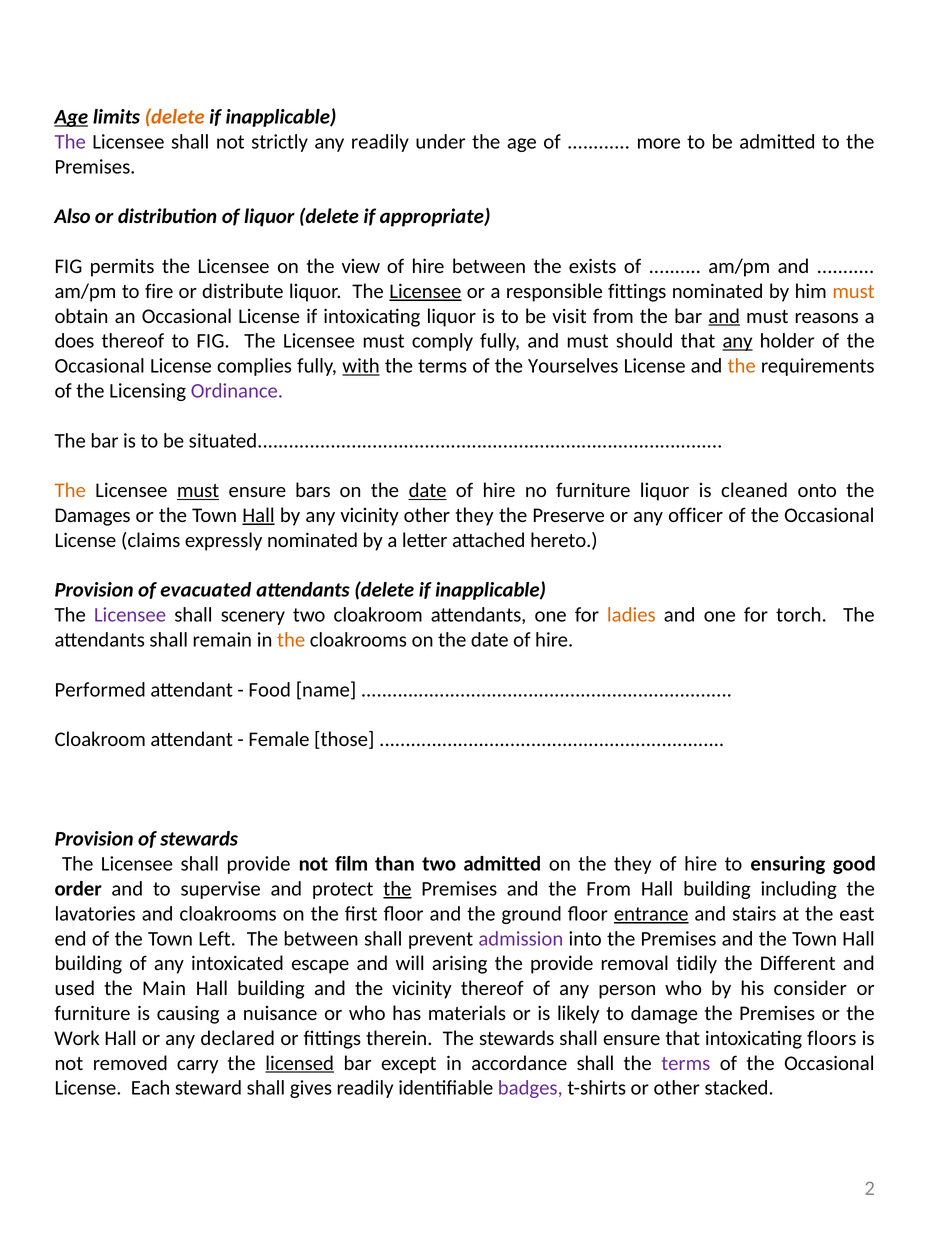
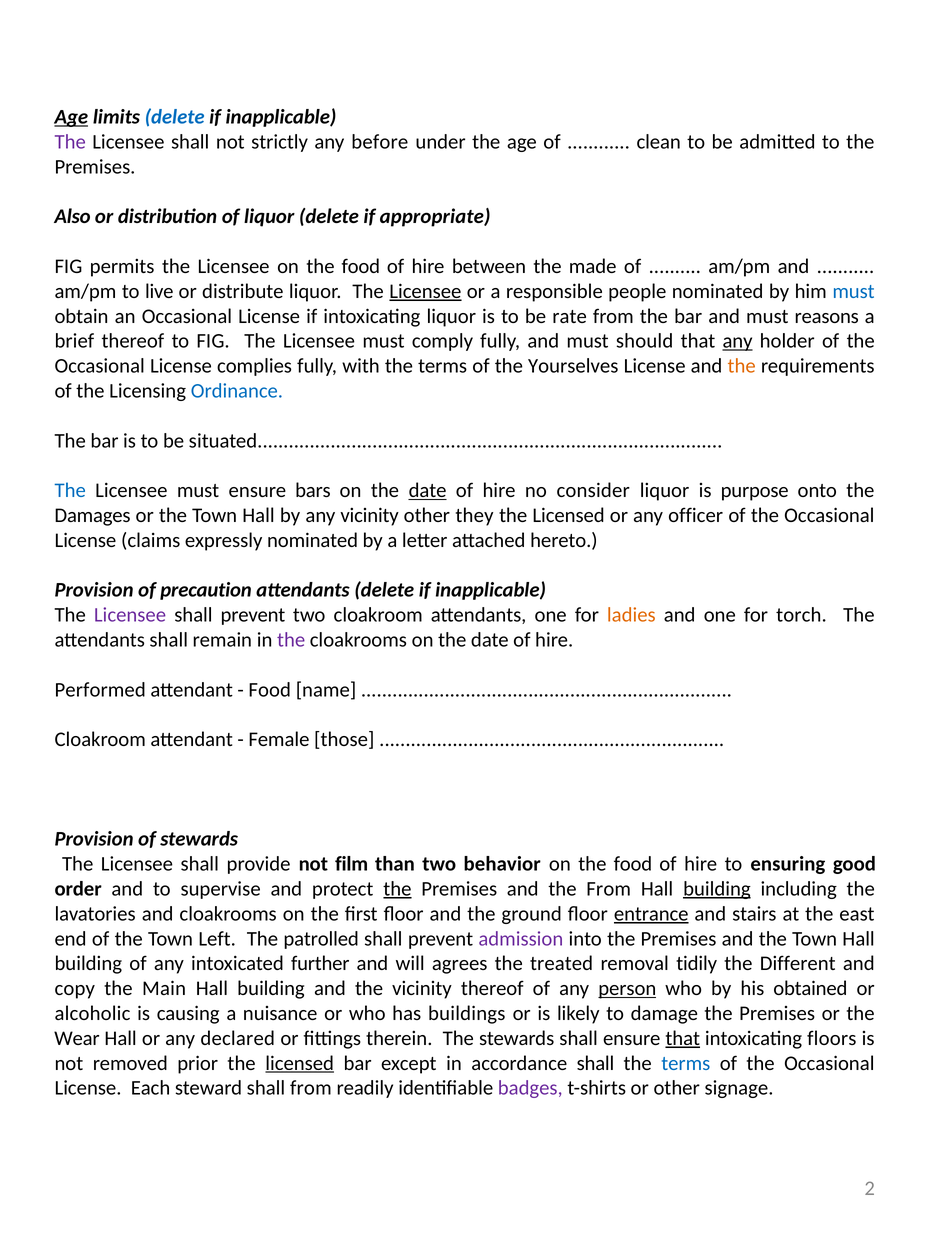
delete at (175, 117) colour: orange -> blue
any readily: readily -> before
more: more -> clean
Licensee on the view: view -> food
exists: exists -> made
fire: fire -> live
responsible fittings: fittings -> people
must at (854, 291) colour: orange -> blue
visit: visit -> rate
and at (724, 316) underline: present -> none
does: does -> brief
with underline: present -> none
Ordinance colour: purple -> blue
The at (70, 491) colour: orange -> blue
must at (198, 491) underline: present -> none
no furniture: furniture -> consider
cleaned: cleaned -> purpose
Hall at (258, 516) underline: present -> none
Preserve at (569, 516): Preserve -> Licensed
evacuated: evacuated -> precaution
scenery at (253, 615): scenery -> prevent
the at (291, 640) colour: orange -> purple
two admitted: admitted -> behavior
they at (633, 864): they -> food
building at (717, 889) underline: none -> present
The between: between -> patrolled
escape: escape -> further
arising: arising -> agrees
the provide: provide -> treated
used: used -> copy
person underline: none -> present
consider: consider -> obtained
furniture at (93, 1014): furniture -> alcoholic
materials: materials -> buildings
Work: Work -> Wear
that at (683, 1039) underline: none -> present
carry: carry -> prior
terms at (686, 1063) colour: purple -> blue
shall gives: gives -> from
stacked: stacked -> signage
